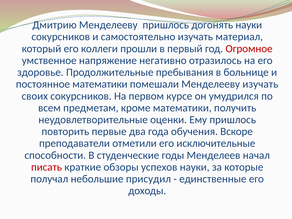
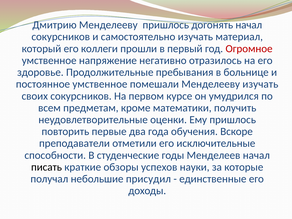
догонять науки: науки -> начал
постоянное математики: математики -> умственное
писать colour: red -> black
